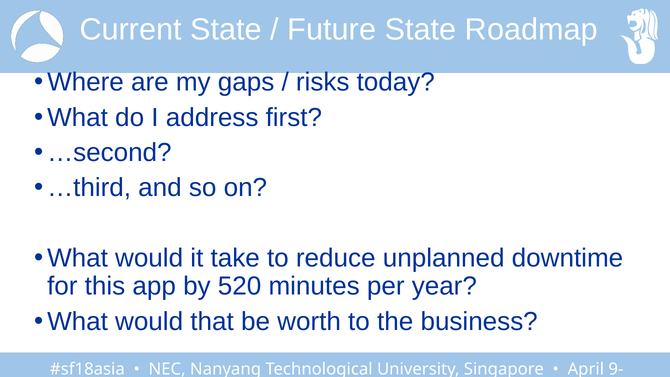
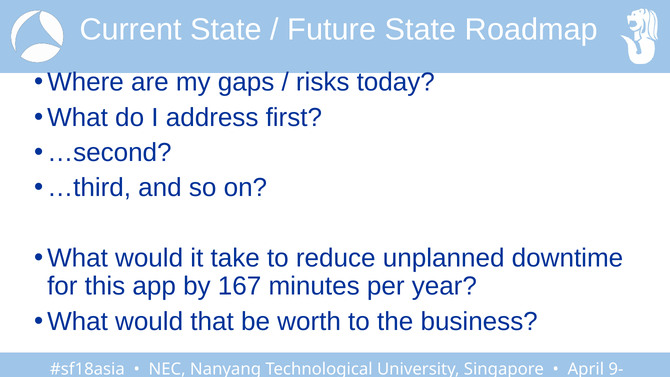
520: 520 -> 167
